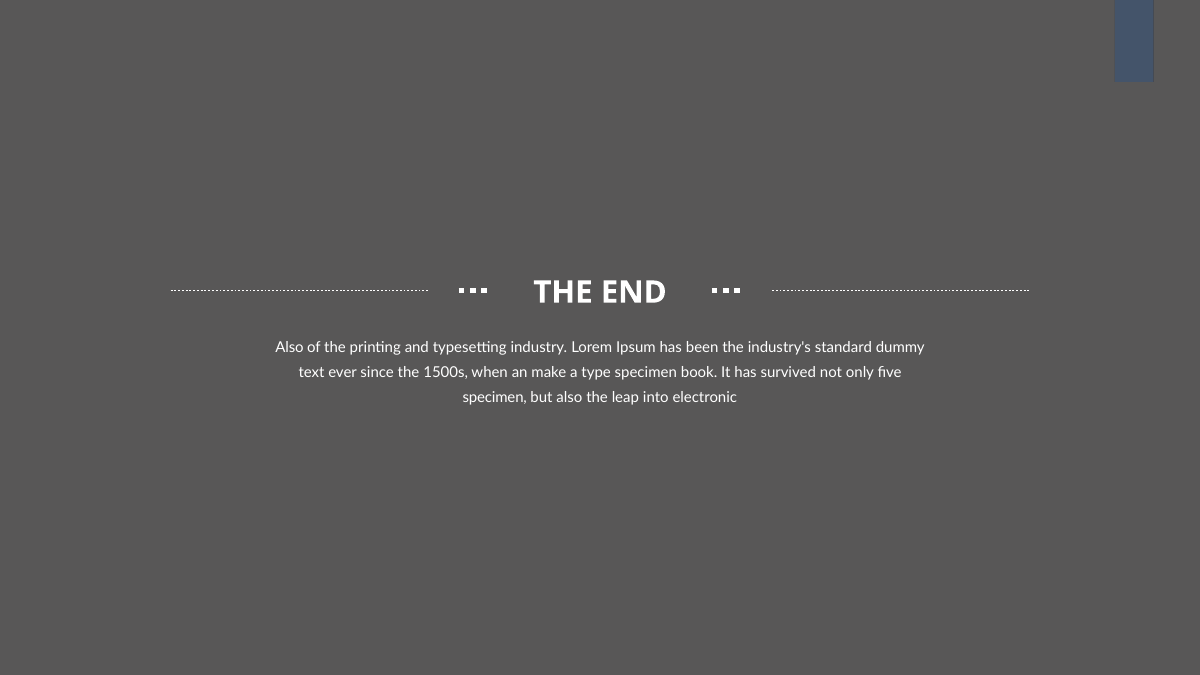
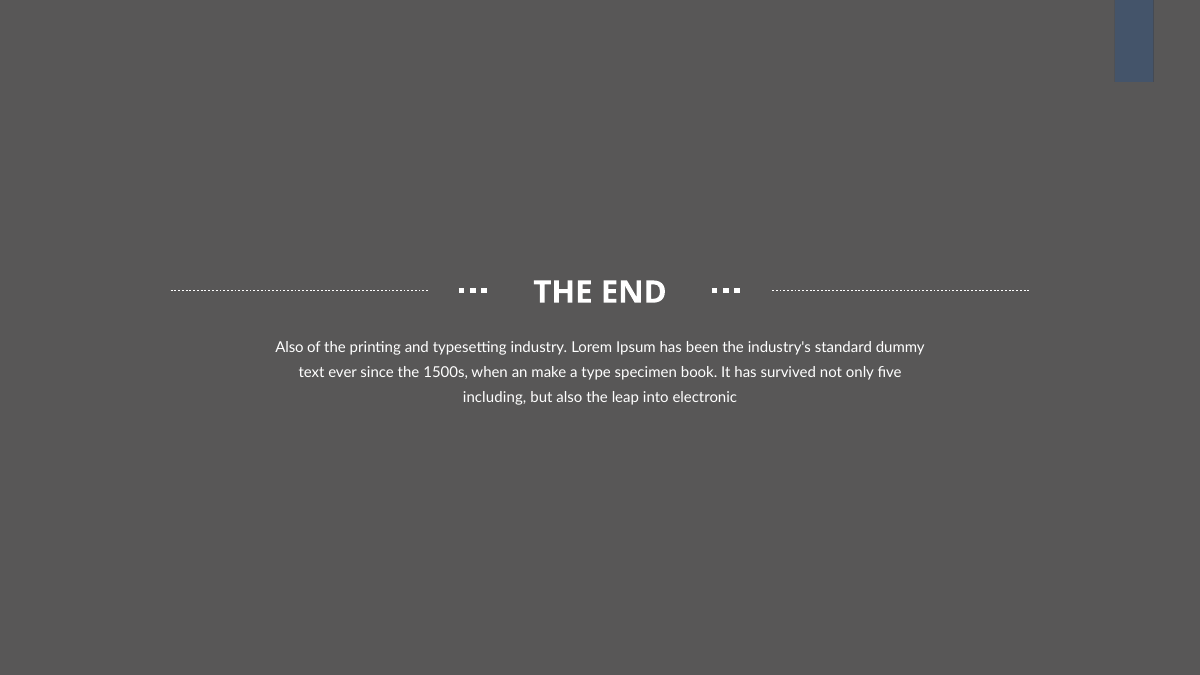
specimen at (495, 398): specimen -> including
